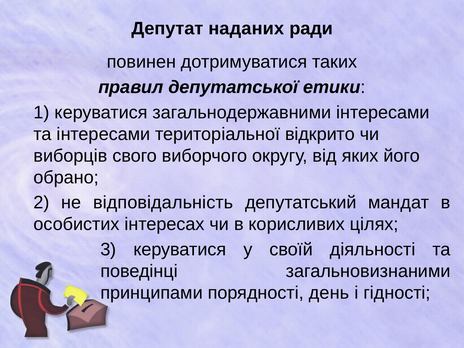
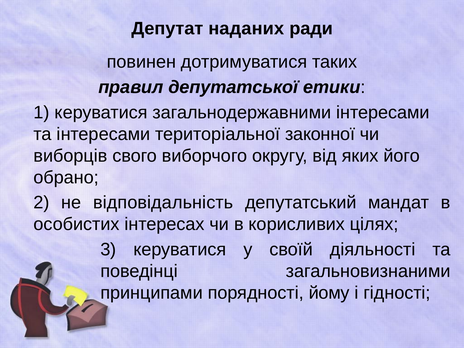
відкрито: відкрито -> законної
день: день -> йому
